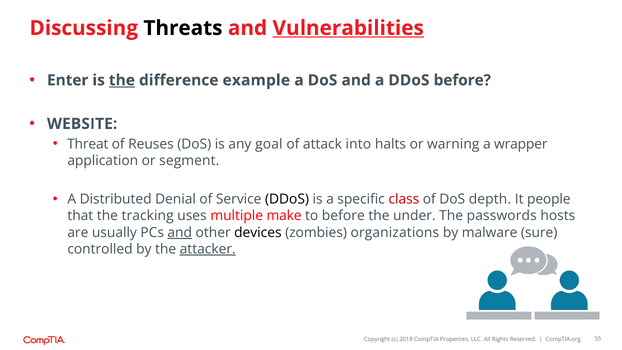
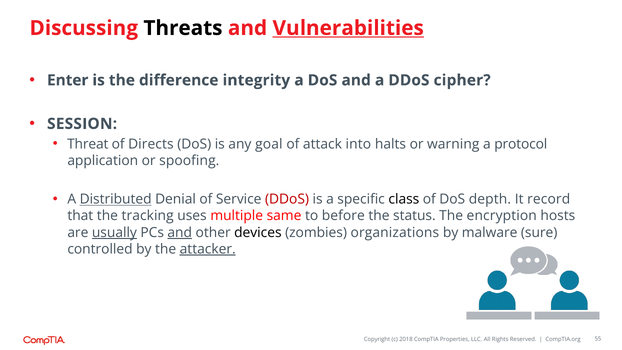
the at (122, 80) underline: present -> none
example: example -> integrity
DDoS before: before -> cipher
WEBSITE: WEBSITE -> SESSION
Reuses: Reuses -> Directs
wrapper: wrapper -> protocol
segment: segment -> spoofing
Distributed underline: none -> present
DDoS at (287, 199) colour: black -> red
class colour: red -> black
people: people -> record
make: make -> same
under: under -> status
passwords: passwords -> encryption
usually underline: none -> present
